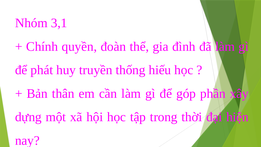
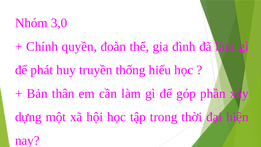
3,1: 3,1 -> 3,0
